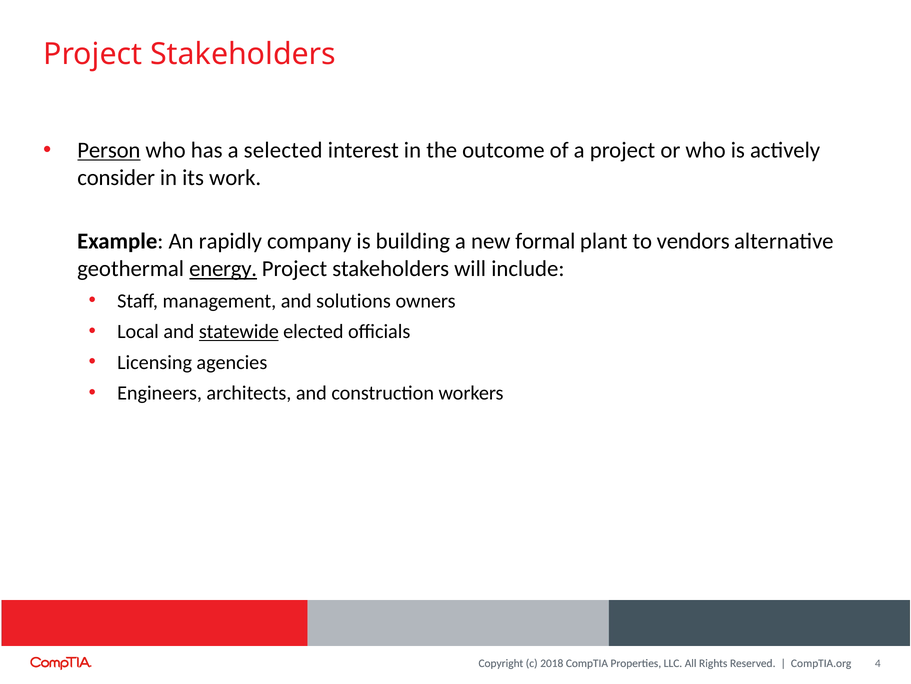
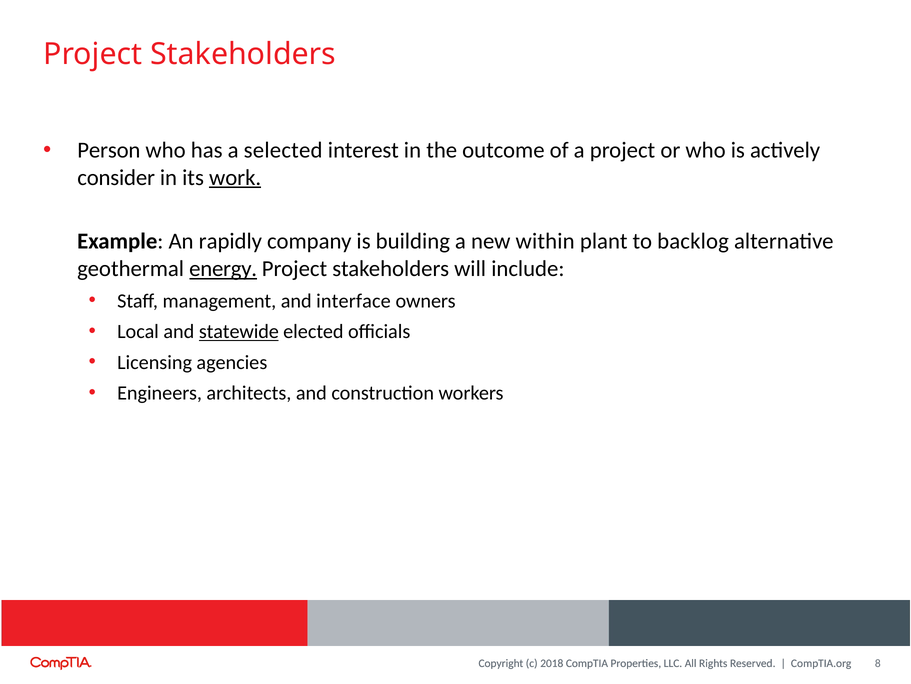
Person underline: present -> none
work underline: none -> present
formal: formal -> within
vendors: vendors -> backlog
solutions: solutions -> interface
4: 4 -> 8
